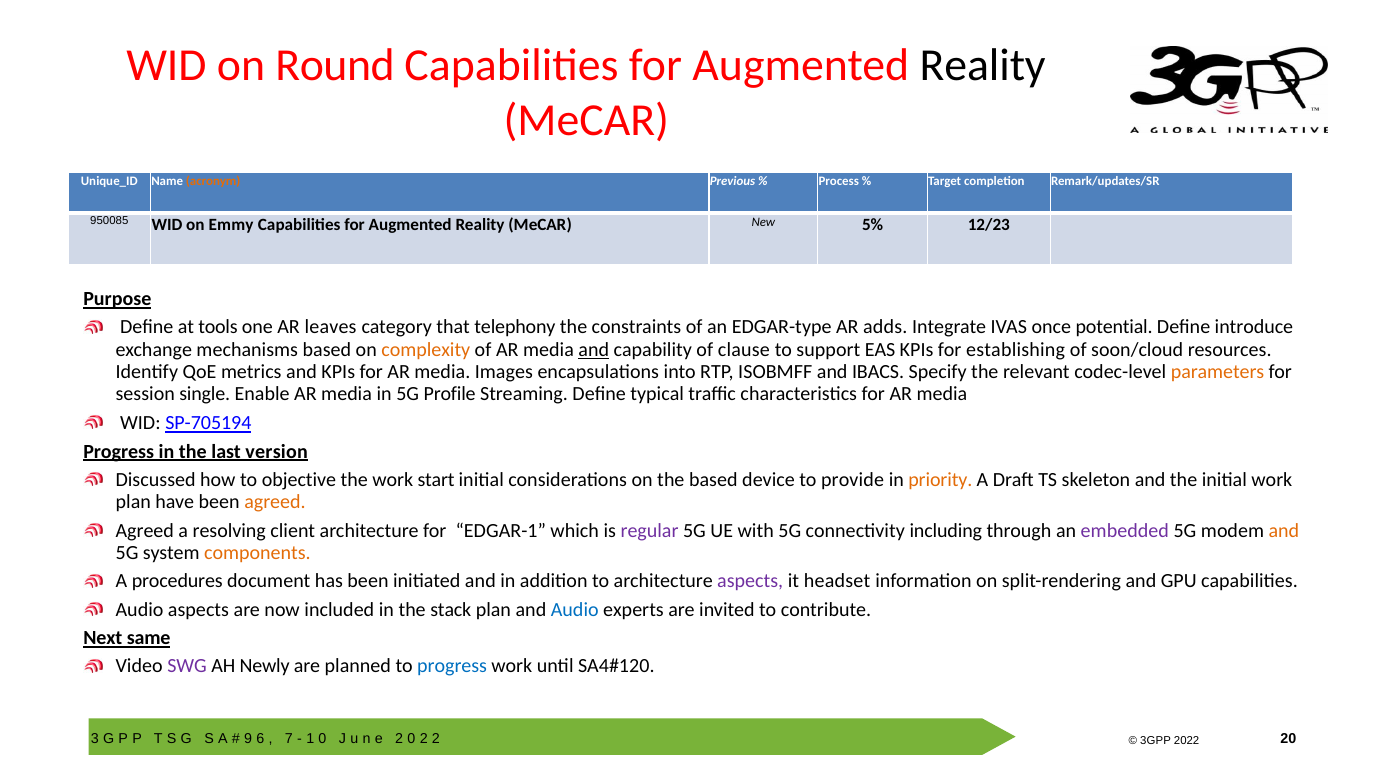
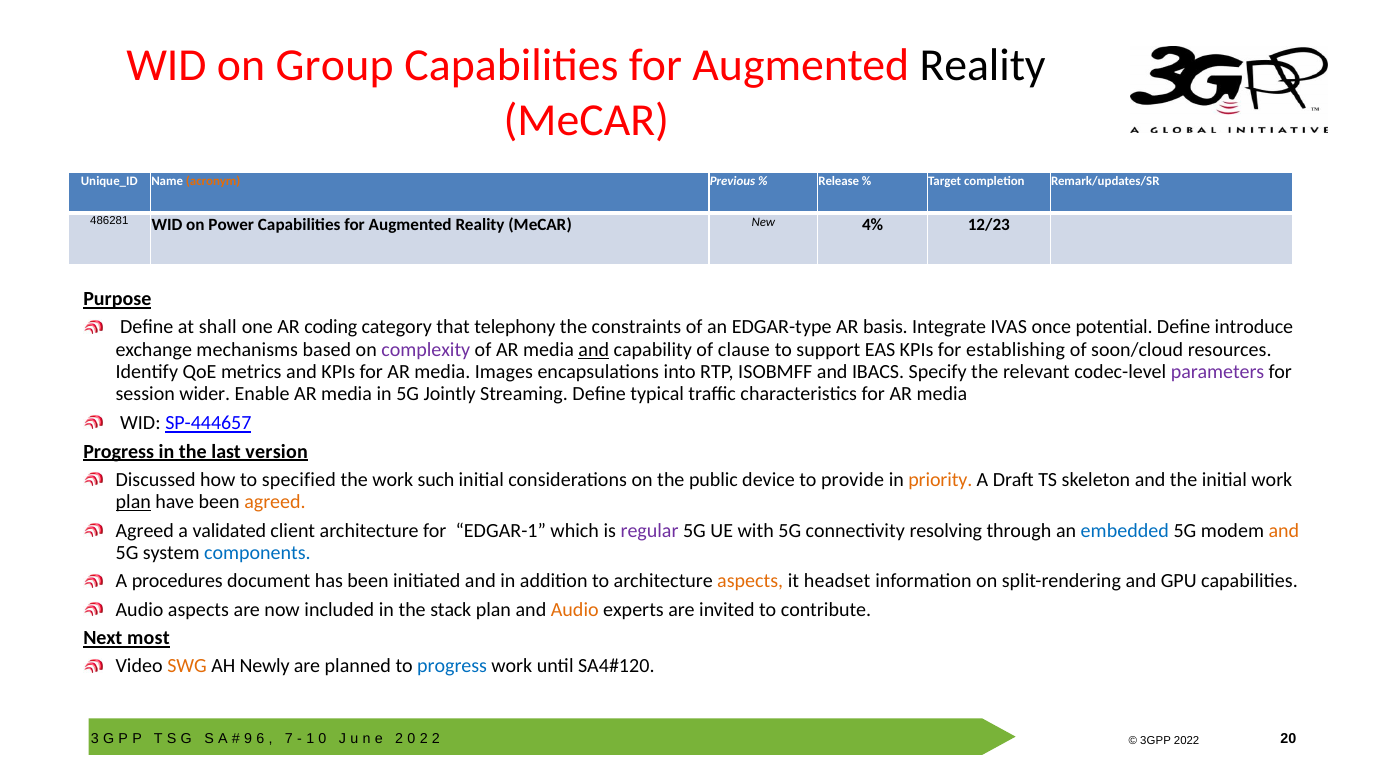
Round: Round -> Group
Process: Process -> Release
950085: 950085 -> 486281
Emmy: Emmy -> Power
5%: 5% -> 4%
tools: tools -> shall
leaves: leaves -> coding
adds: adds -> basis
complexity colour: orange -> purple
parameters colour: orange -> purple
single: single -> wider
Profile: Profile -> Jointly
SP-705194: SP-705194 -> SP-444657
objective: objective -> specified
start: start -> such
the based: based -> public
plan at (133, 502) underline: none -> present
resolving: resolving -> validated
including: including -> resolving
embedded colour: purple -> blue
components colour: orange -> blue
aspects at (750, 581) colour: purple -> orange
Audio at (575, 609) colour: blue -> orange
same: same -> most
SWG colour: purple -> orange
